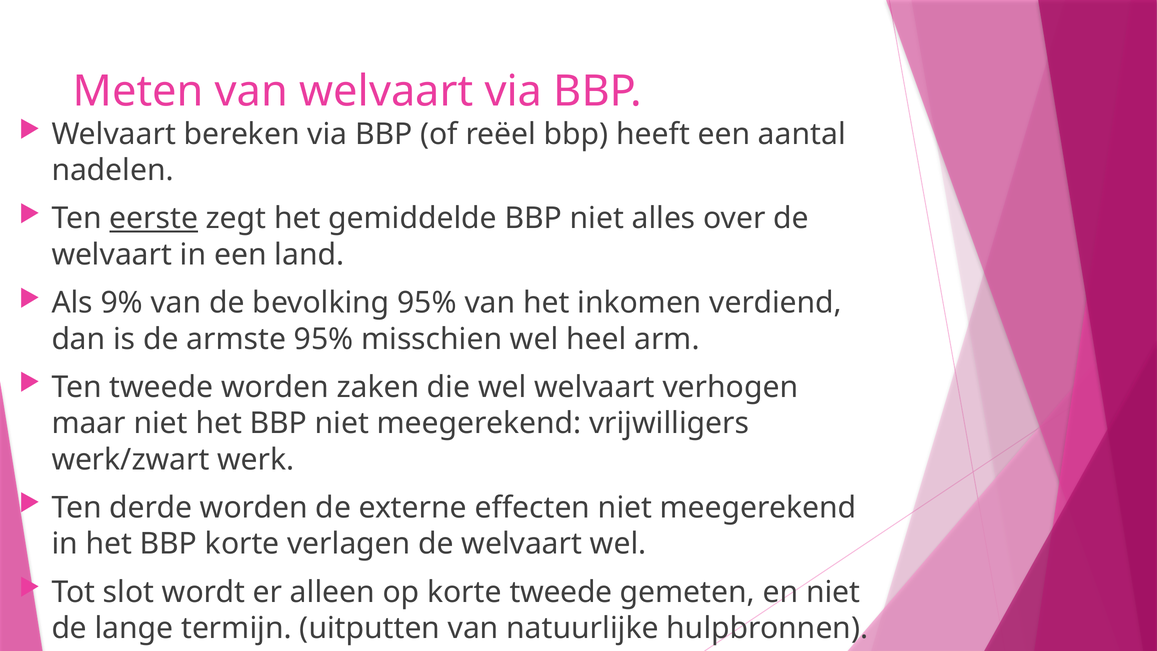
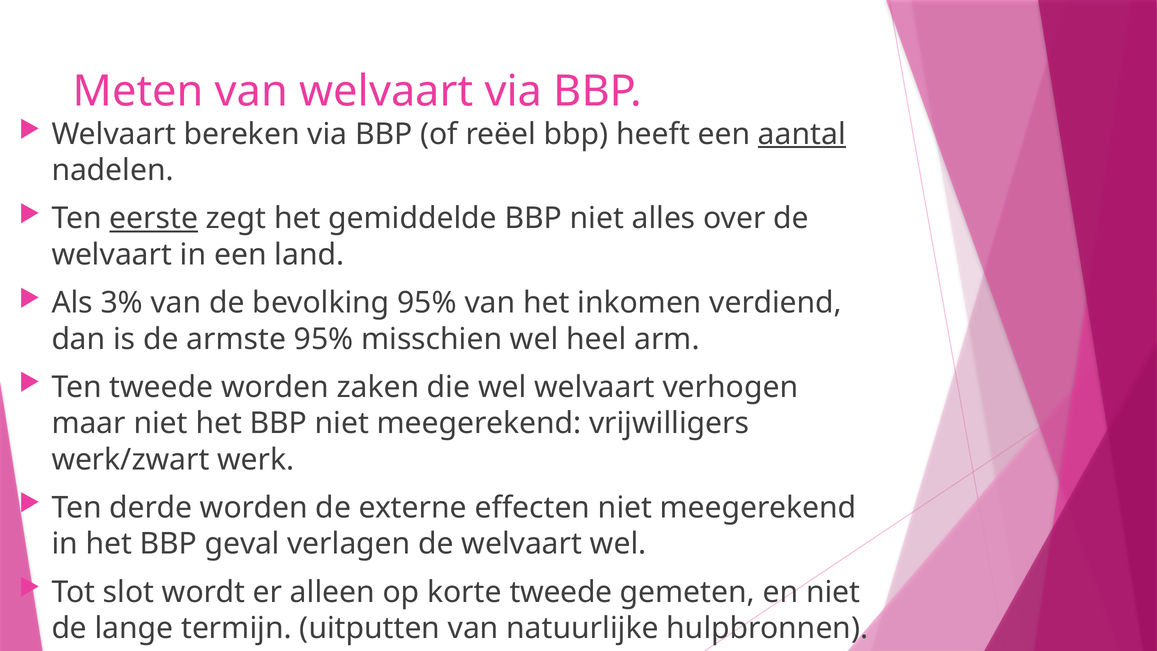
aantal underline: none -> present
9%: 9% -> 3%
BBP korte: korte -> geval
